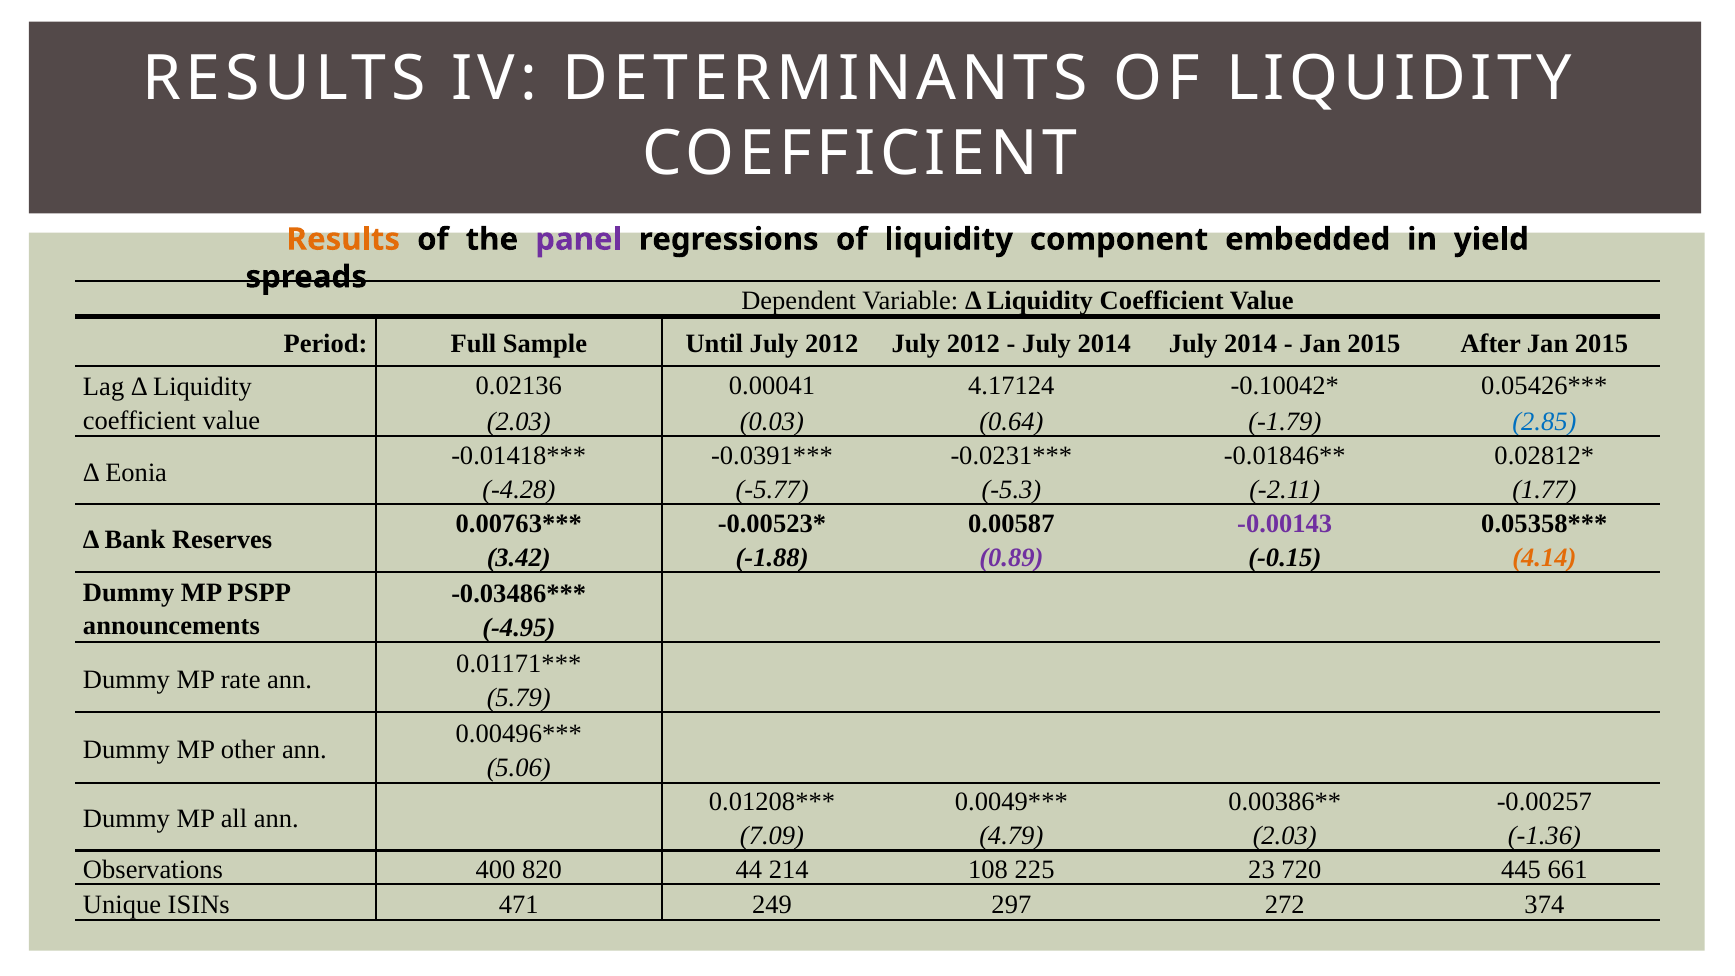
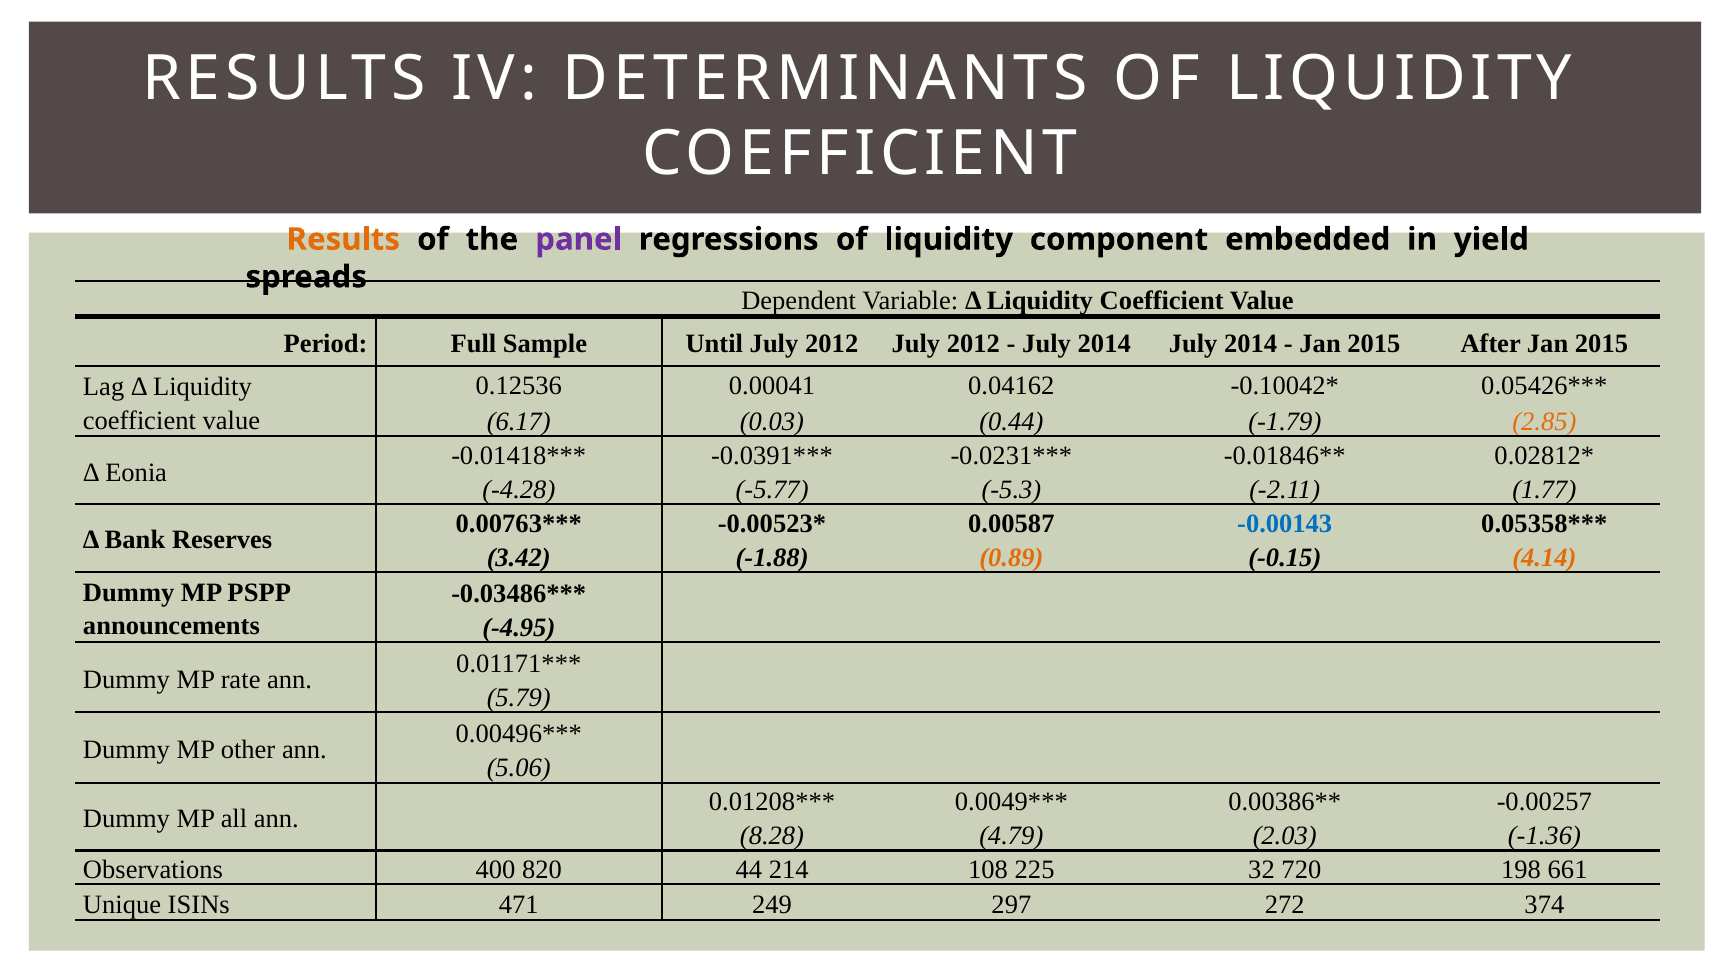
0.02136: 0.02136 -> 0.12536
4.17124: 4.17124 -> 0.04162
2.03 at (519, 421): 2.03 -> 6.17
0.64: 0.64 -> 0.44
2.85 colour: blue -> orange
-0.00143 colour: purple -> blue
0.89 colour: purple -> orange
7.09: 7.09 -> 8.28
23: 23 -> 32
445: 445 -> 198
